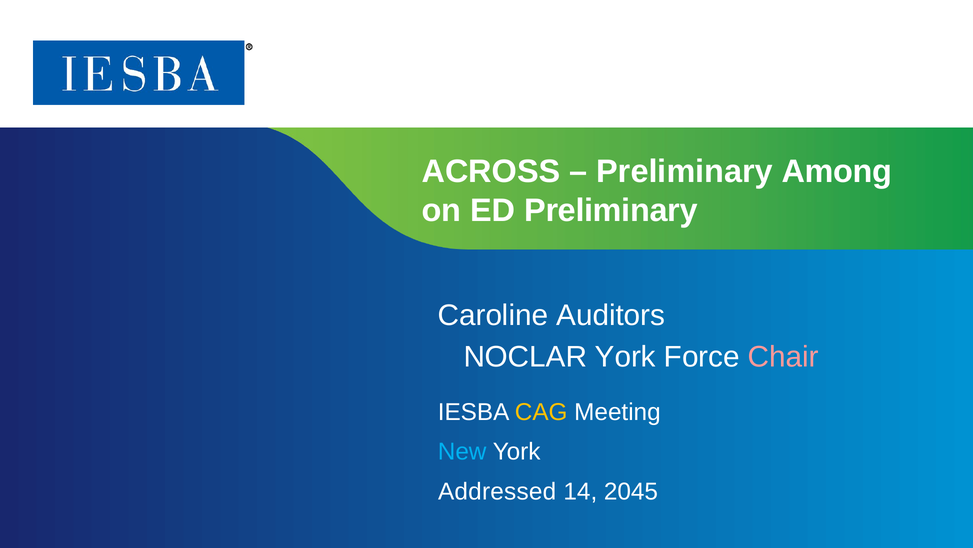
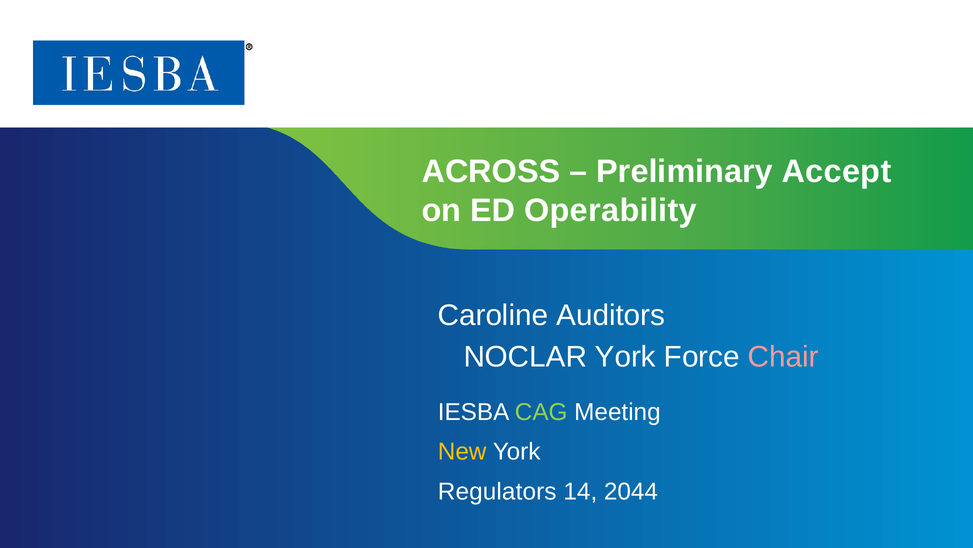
Among: Among -> Accept
ED Preliminary: Preliminary -> Operability
CAG colour: yellow -> light green
New colour: light blue -> yellow
Addressed: Addressed -> Regulators
2045: 2045 -> 2044
